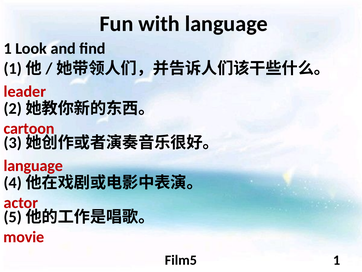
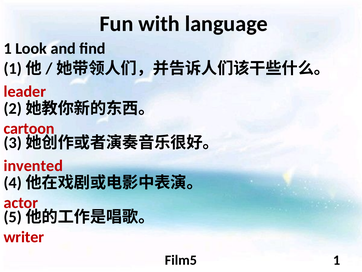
language at (33, 165): language -> invented
movie: movie -> writer
